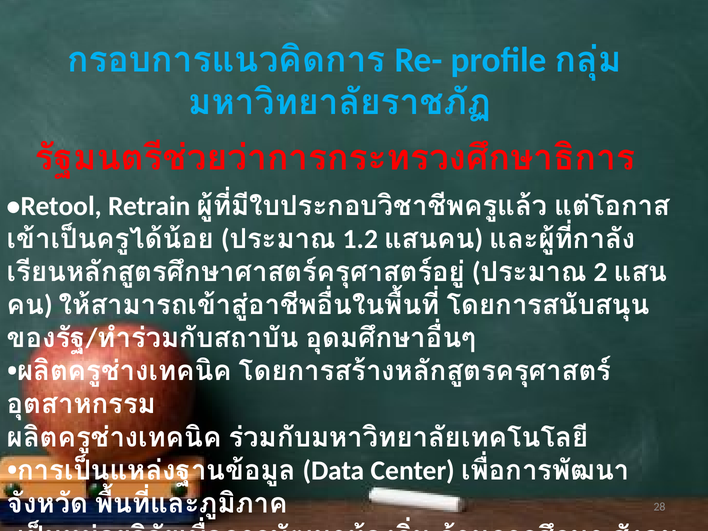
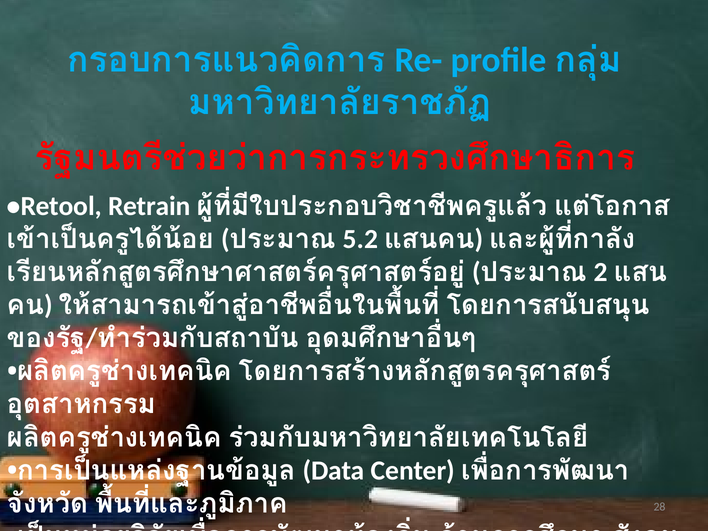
1.2: 1.2 -> 5.2
